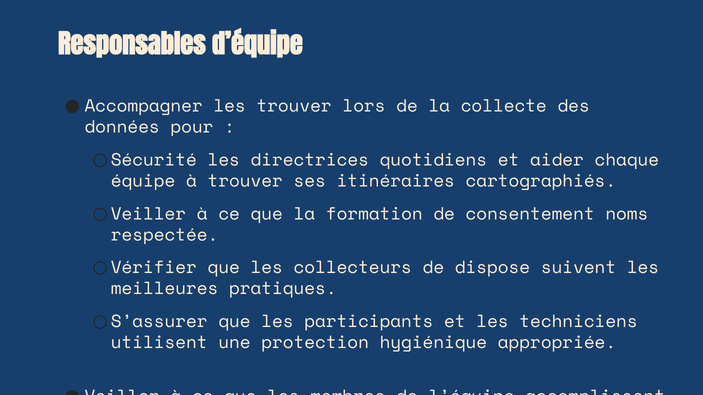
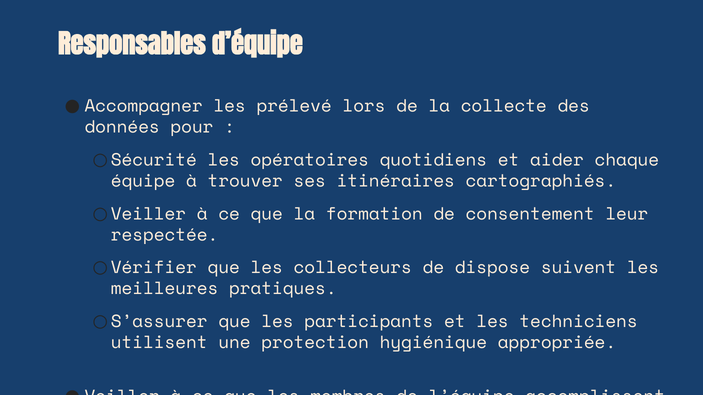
les trouver: trouver -> prélevé
directrices: directrices -> opératoires
consentement noms: noms -> leur
